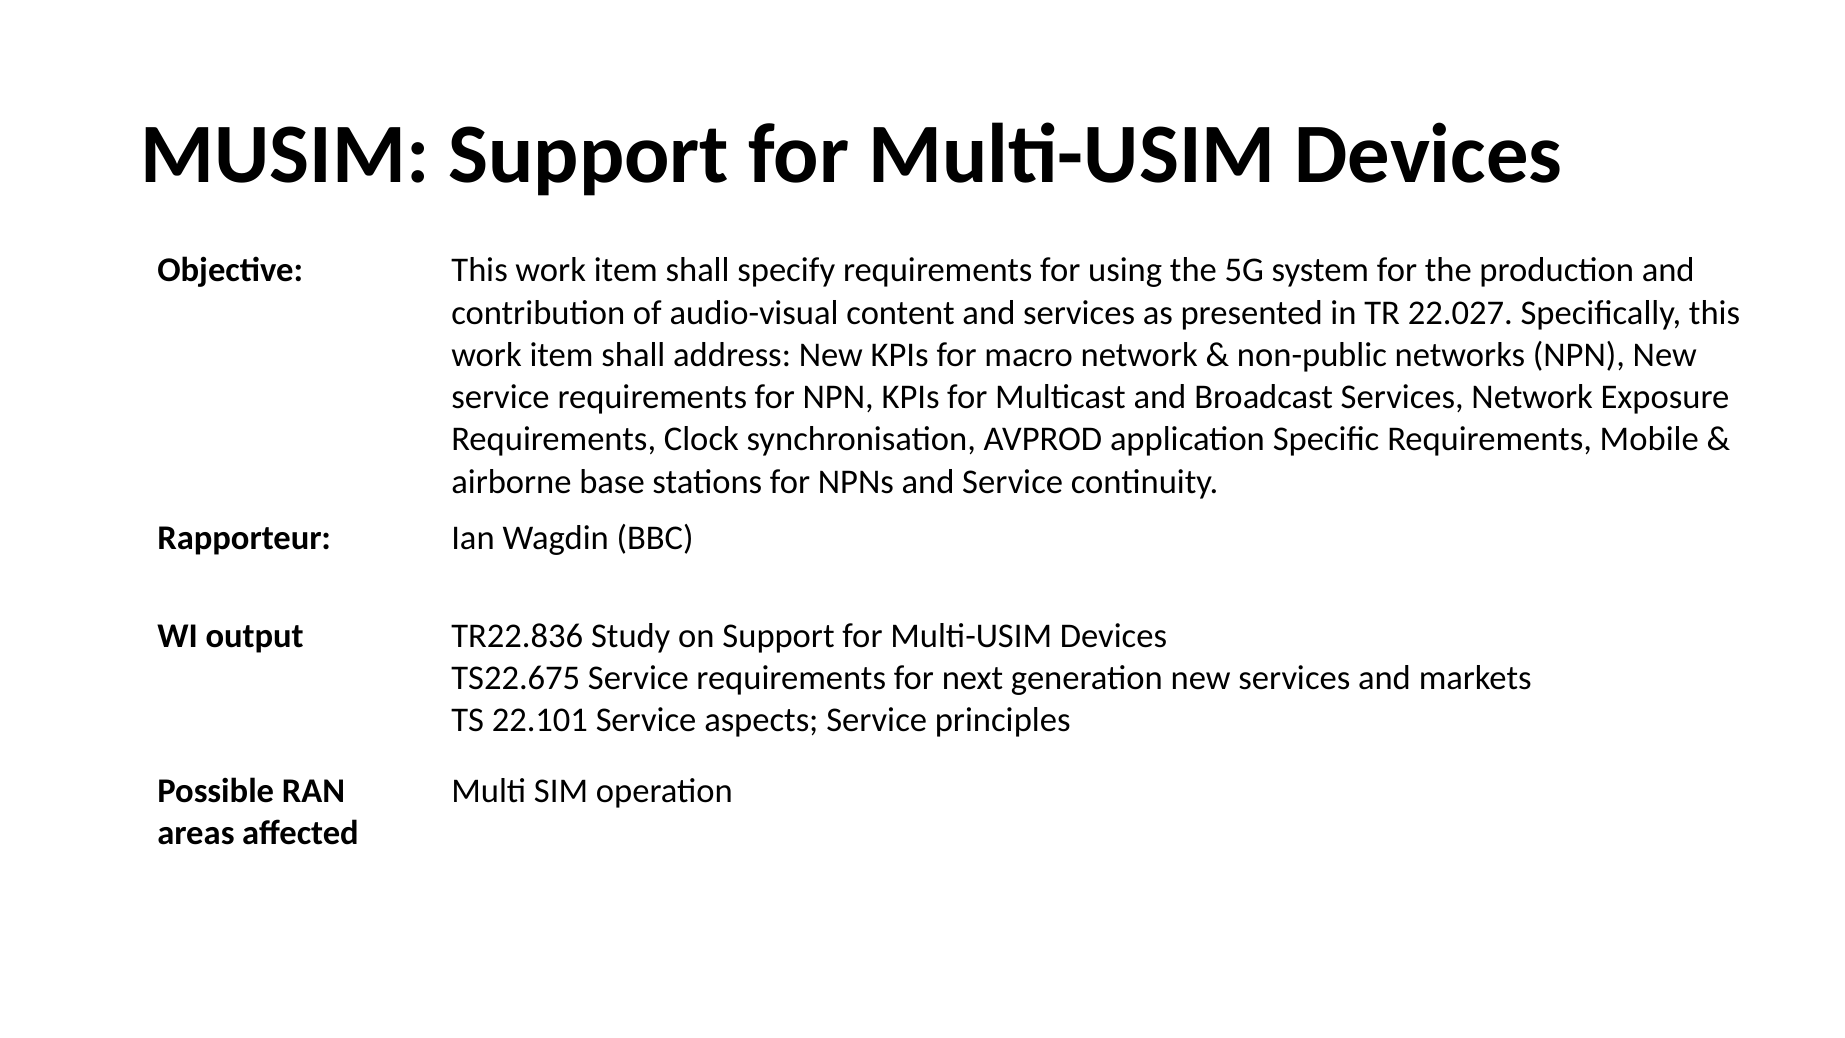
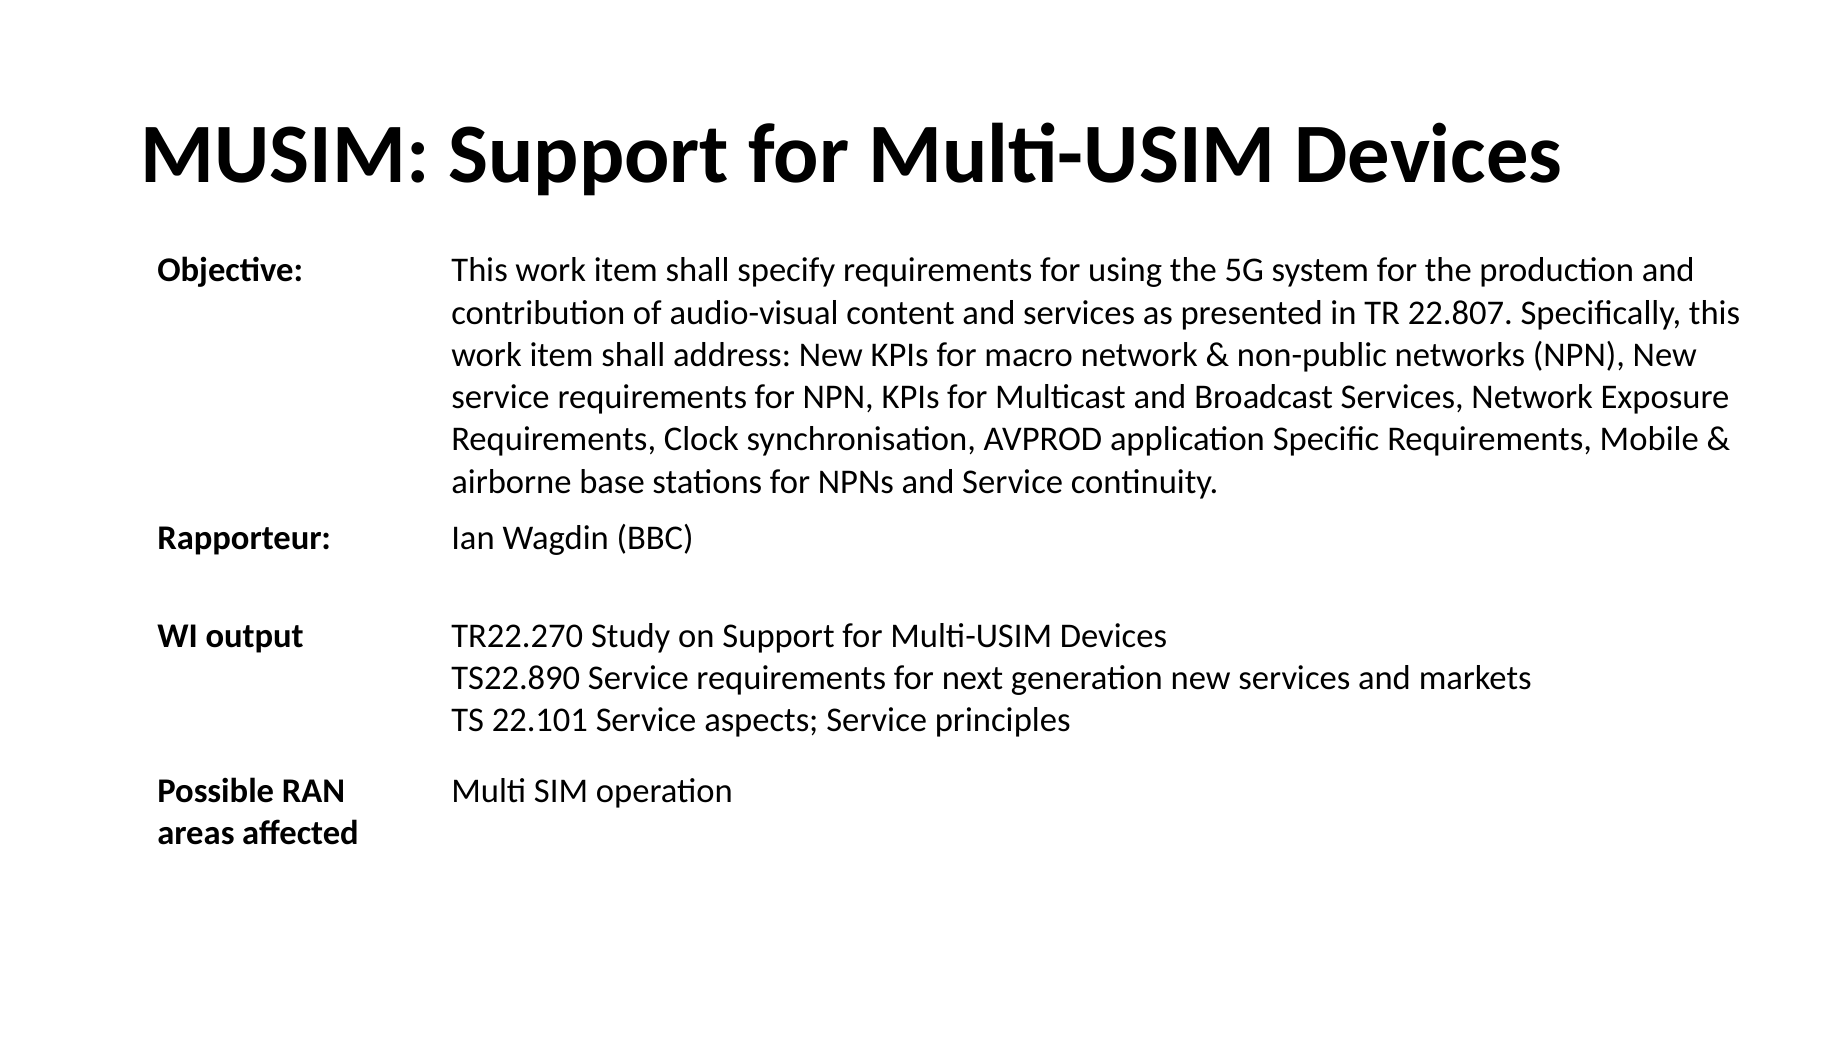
22.027: 22.027 -> 22.807
TR22.836: TR22.836 -> TR22.270
TS22.675: TS22.675 -> TS22.890
